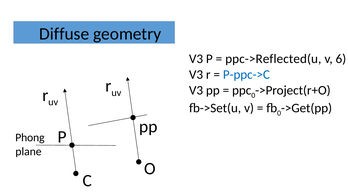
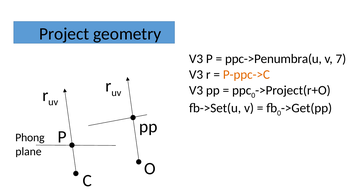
Diffuse: Diffuse -> Project
ppc->Reflected(u: ppc->Reflected(u -> ppc->Penumbra(u
6: 6 -> 7
P-ppc->C colour: blue -> orange
